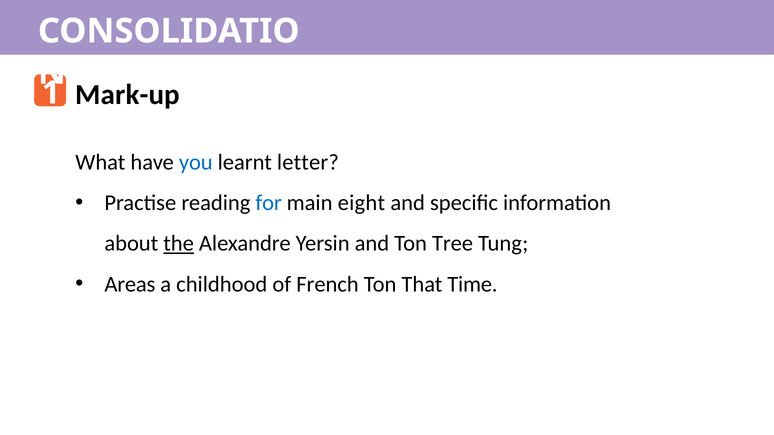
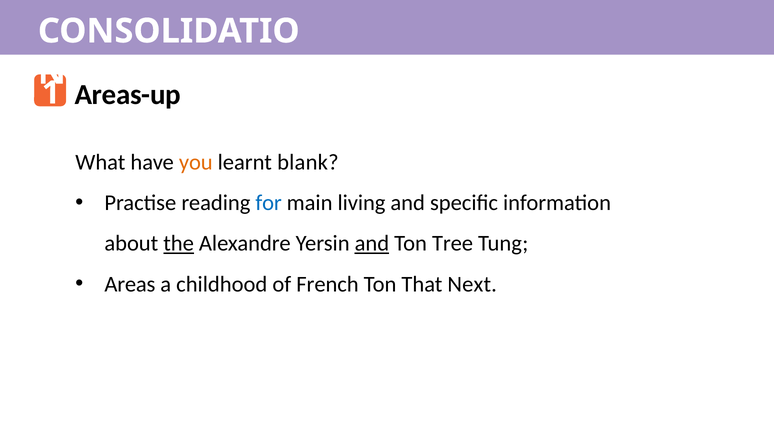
Mark-up: Mark-up -> Areas-up
you colour: blue -> orange
letter: letter -> blank
eight: eight -> living
and at (372, 244) underline: none -> present
Time: Time -> Next
